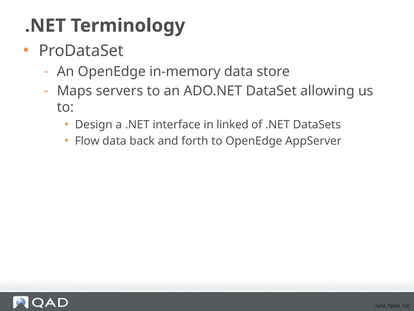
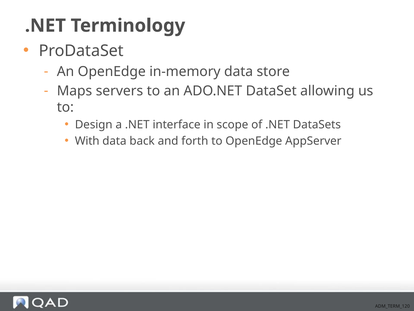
linked: linked -> scope
Flow: Flow -> With
